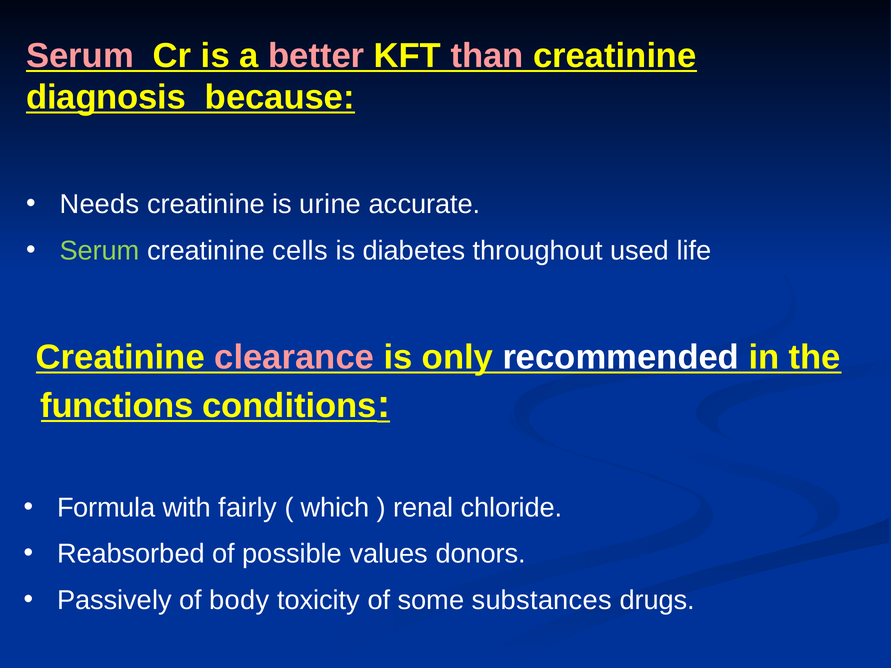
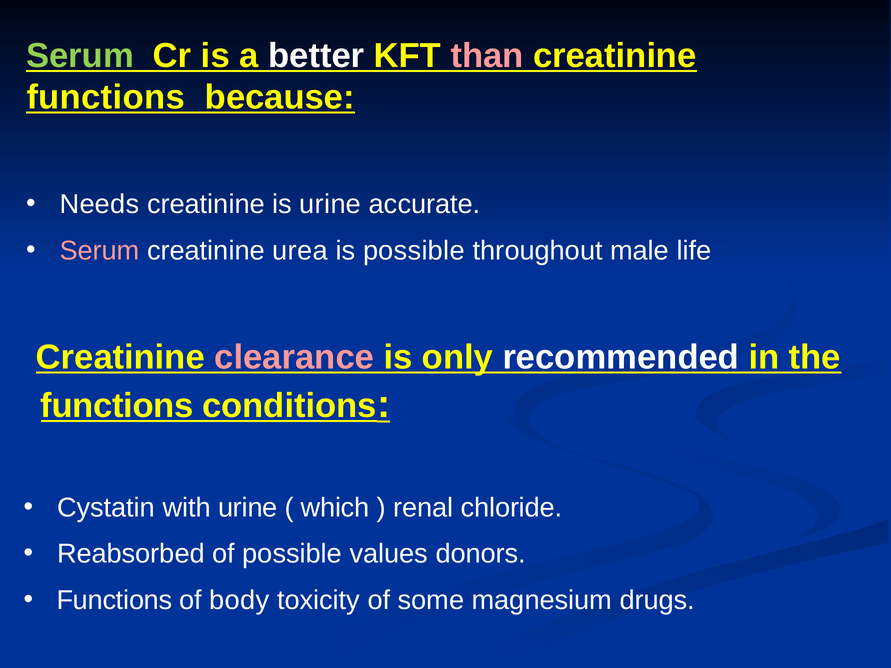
Serum at (80, 56) colour: pink -> light green
better colour: pink -> white
diagnosis at (106, 98): diagnosis -> functions
Serum at (100, 251) colour: light green -> pink
cells: cells -> urea
is diabetes: diabetes -> possible
used: used -> male
Formula: Formula -> Cystatin
with fairly: fairly -> urine
Passively at (114, 600): Passively -> Functions
substances: substances -> magnesium
